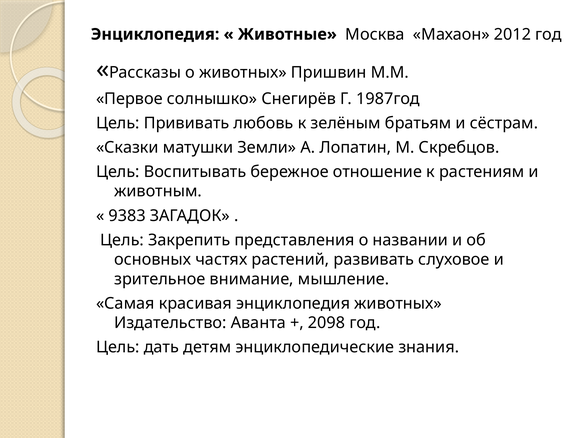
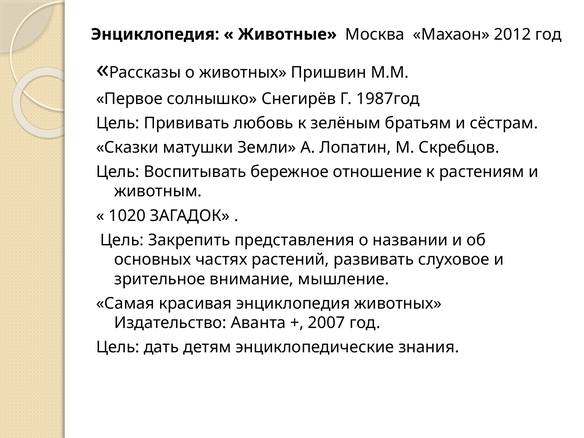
9383: 9383 -> 1020
2098: 2098 -> 2007
